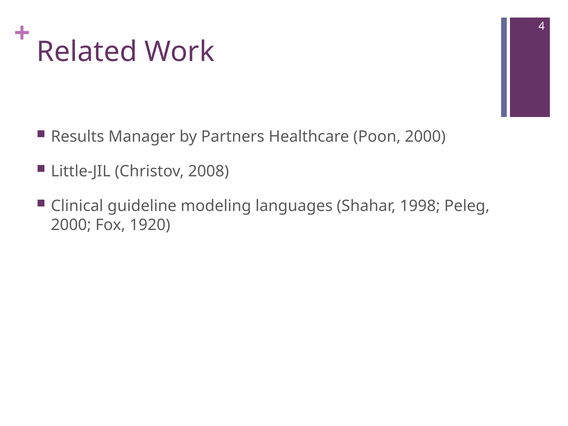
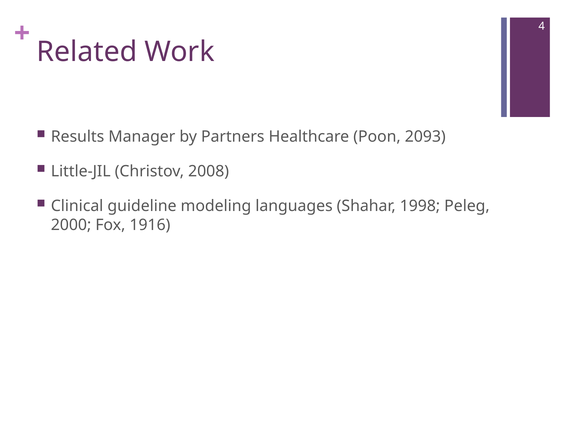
Poon 2000: 2000 -> 2093
1920: 1920 -> 1916
